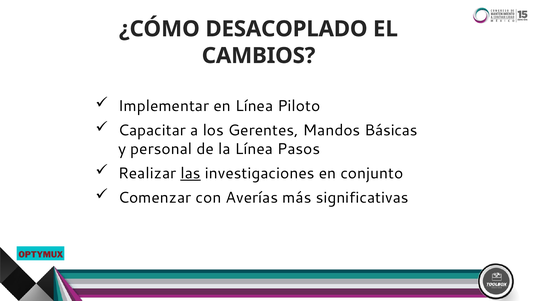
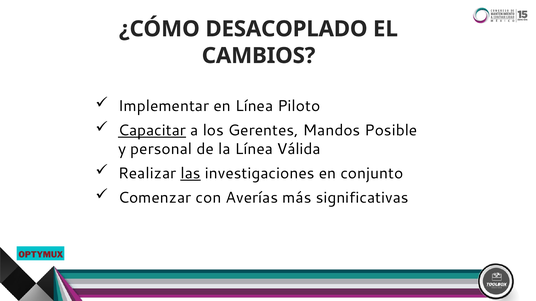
Capacitar underline: none -> present
Básicas: Básicas -> Posible
Pasos: Pasos -> Válida
